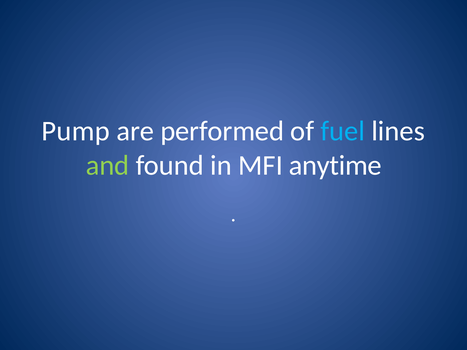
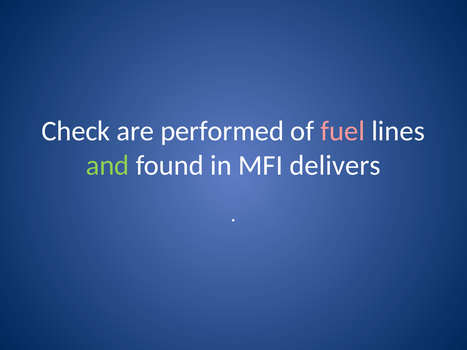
Pump: Pump -> Check
fuel colour: light blue -> pink
anytime: anytime -> delivers
